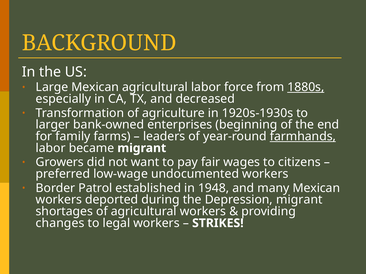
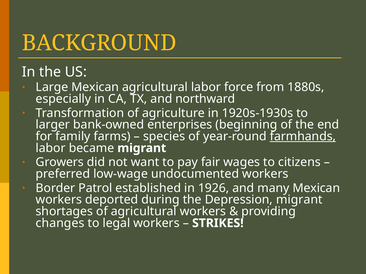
1880s underline: present -> none
decreased: decreased -> northward
leaders: leaders -> species
1948: 1948 -> 1926
